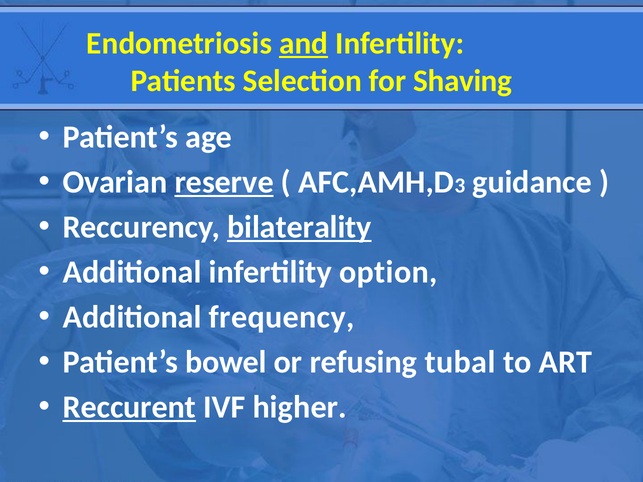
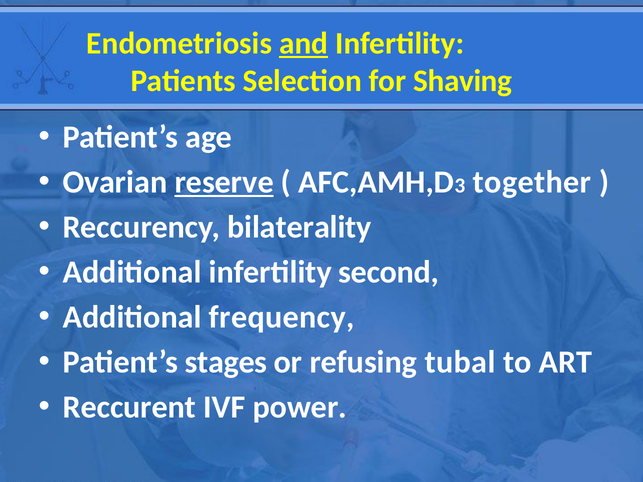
guidance: guidance -> together
bilaterality underline: present -> none
option: option -> second
bowel: bowel -> stages
Reccurent underline: present -> none
higher: higher -> power
